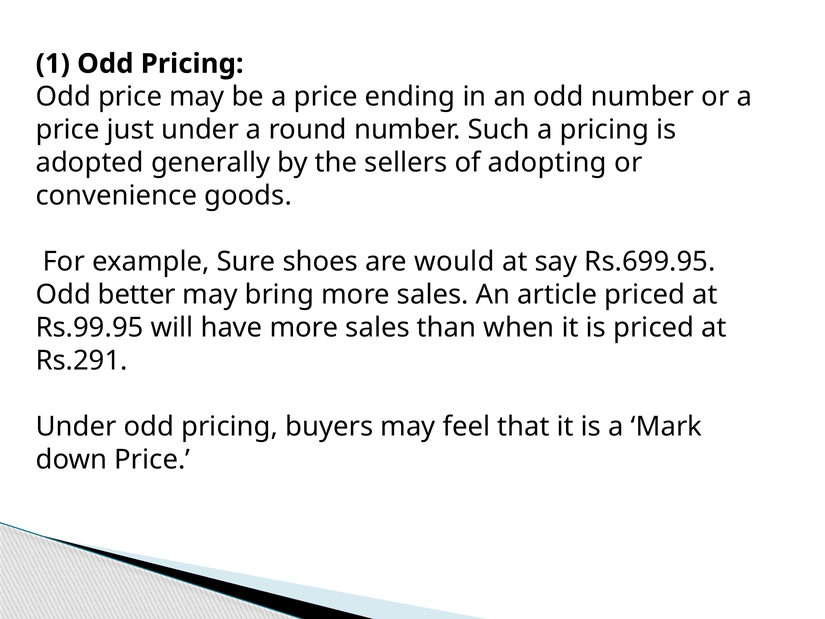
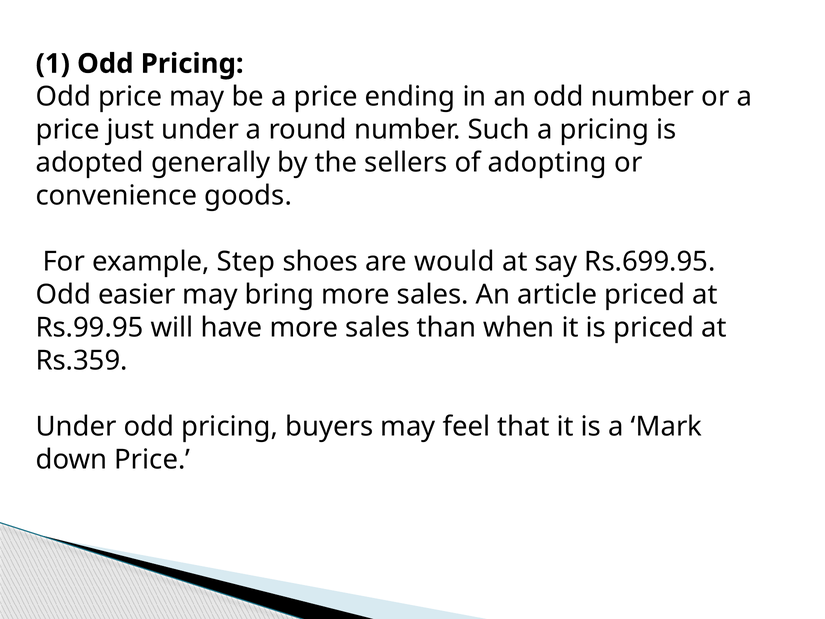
Sure: Sure -> Step
better: better -> easier
Rs.291: Rs.291 -> Rs.359
